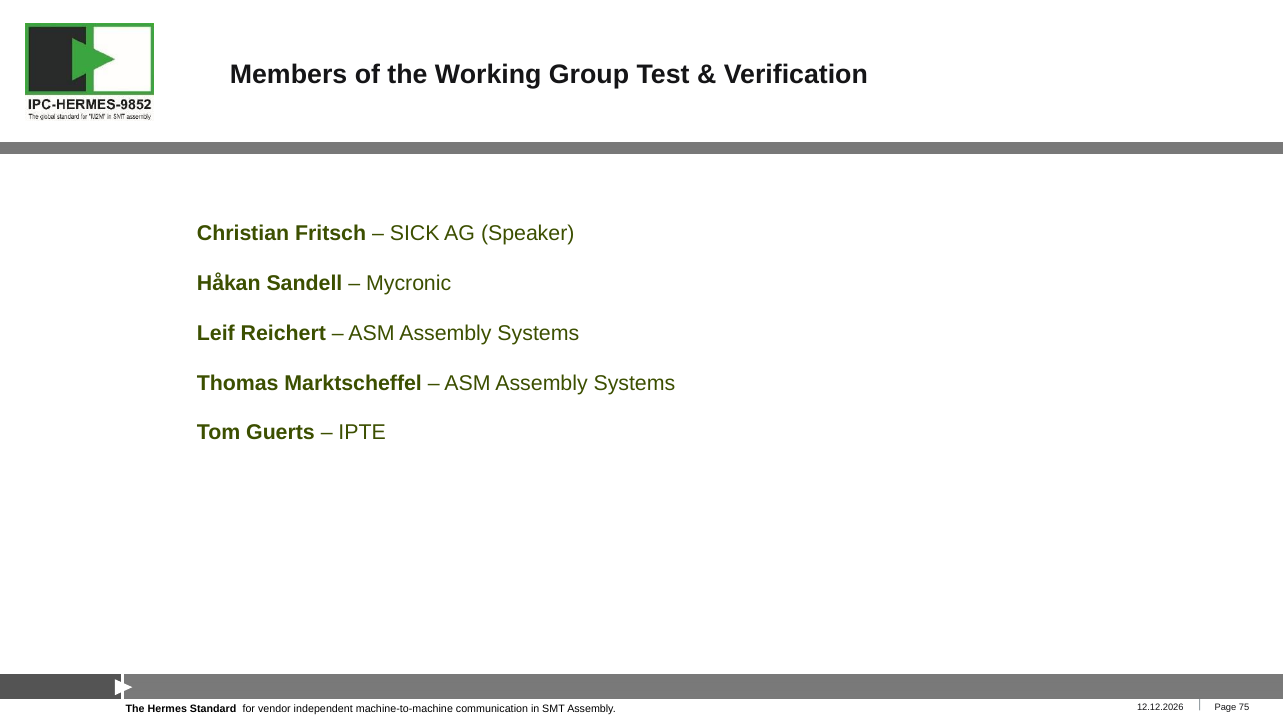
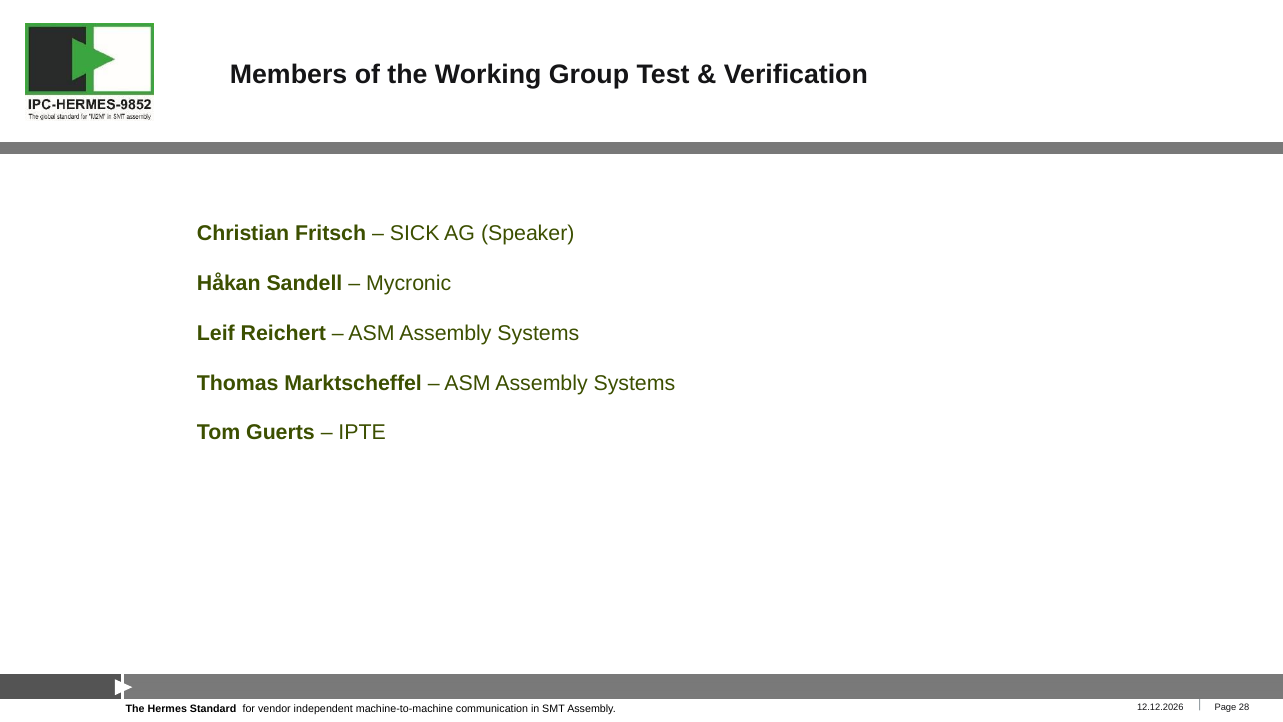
75: 75 -> 28
